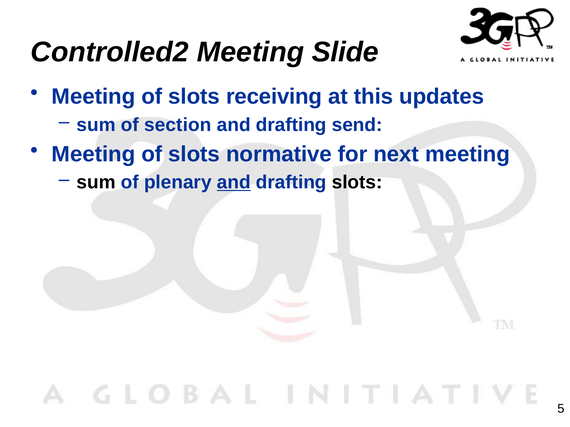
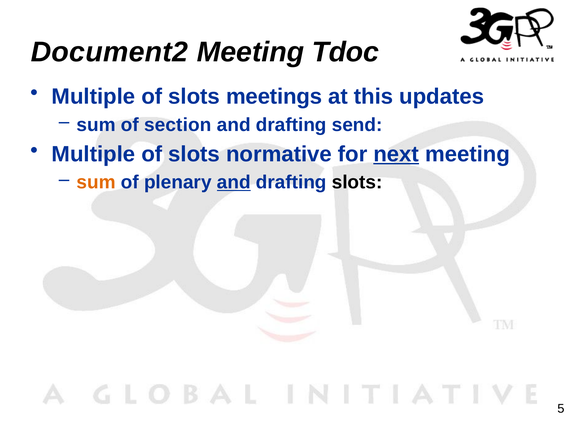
Controlled2: Controlled2 -> Document2
Slide: Slide -> Tdoc
Meeting at (93, 97): Meeting -> Multiple
receiving: receiving -> meetings
Meeting at (93, 154): Meeting -> Multiple
next underline: none -> present
sum at (96, 183) colour: black -> orange
